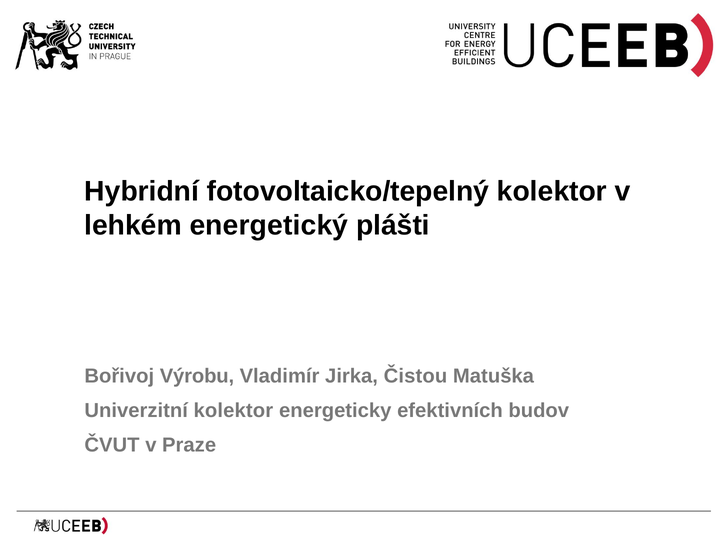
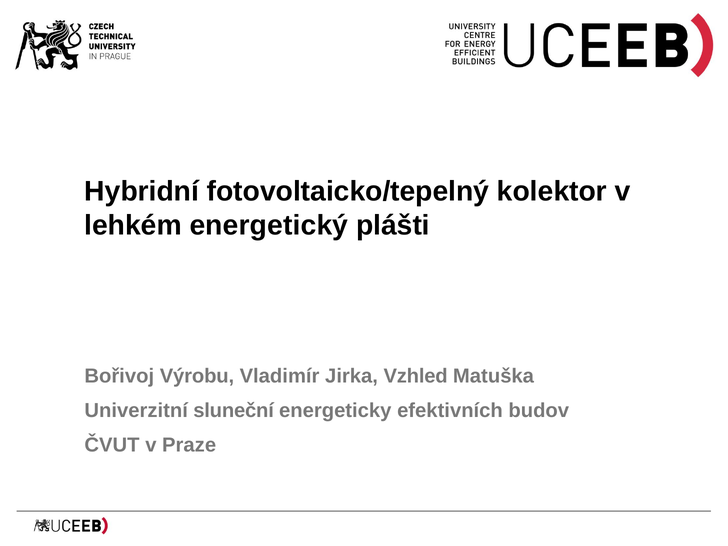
Čistou: Čistou -> Vzhled
Univerzitní kolektor: kolektor -> sluneční
